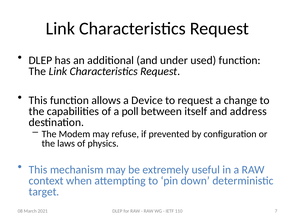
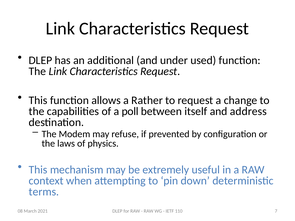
Device: Device -> Rather
target: target -> terms
